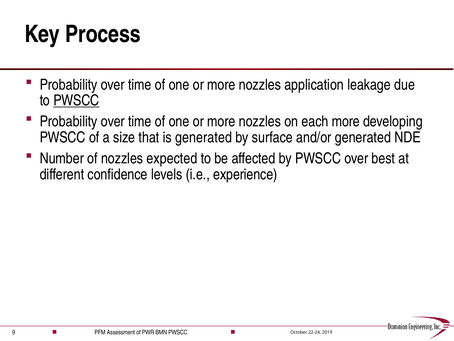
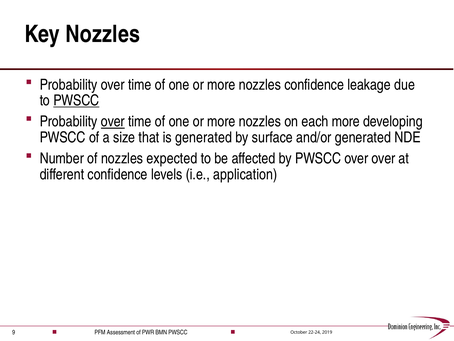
Key Process: Process -> Nozzles
nozzles application: application -> confidence
over at (113, 121) underline: none -> present
over best: best -> over
experience: experience -> application
